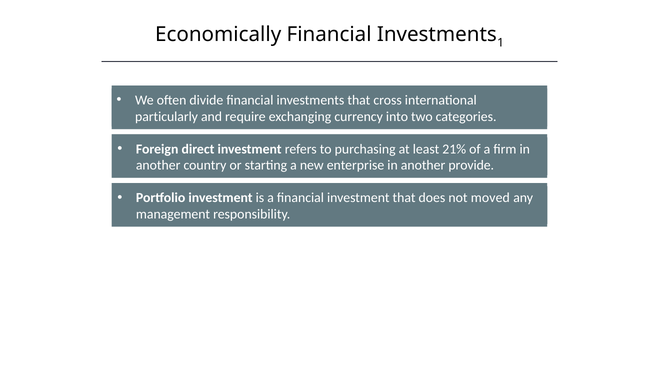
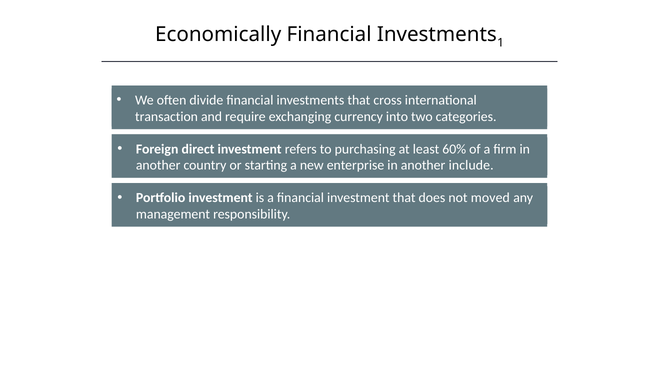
particularly: particularly -> transaction
21%: 21% -> 60%
provide: provide -> include
